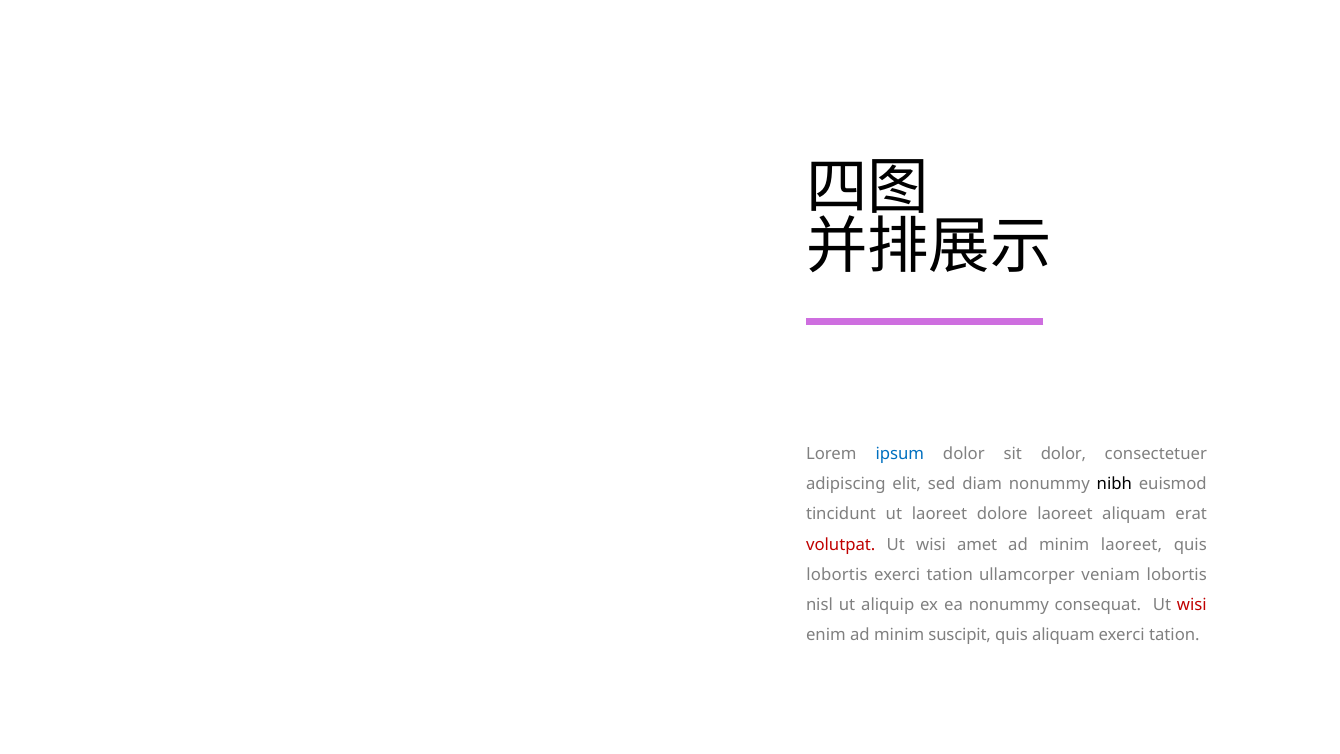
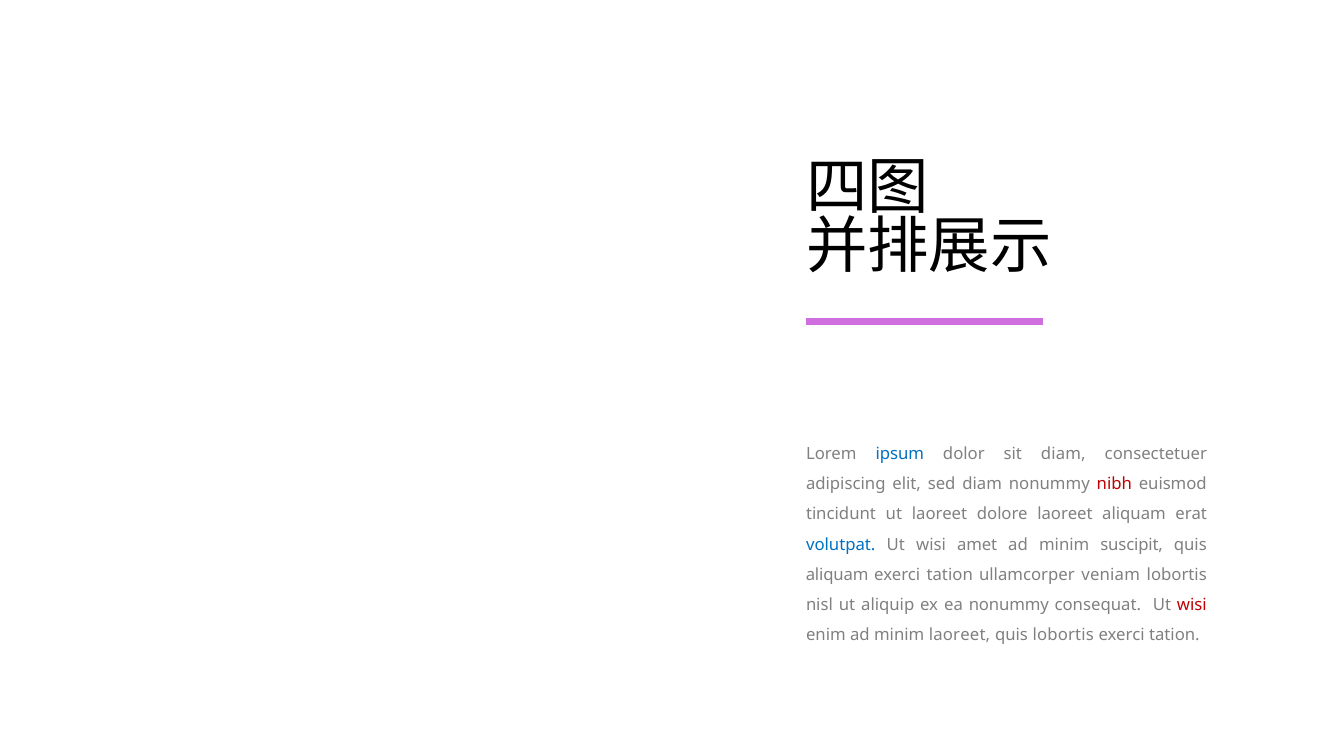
sit dolor: dolor -> diam
nibh colour: black -> red
volutpat colour: red -> blue
minim laoreet: laoreet -> suscipit
lobortis at (837, 574): lobortis -> aliquam
minim suscipit: suscipit -> laoreet
quis aliquam: aliquam -> lobortis
